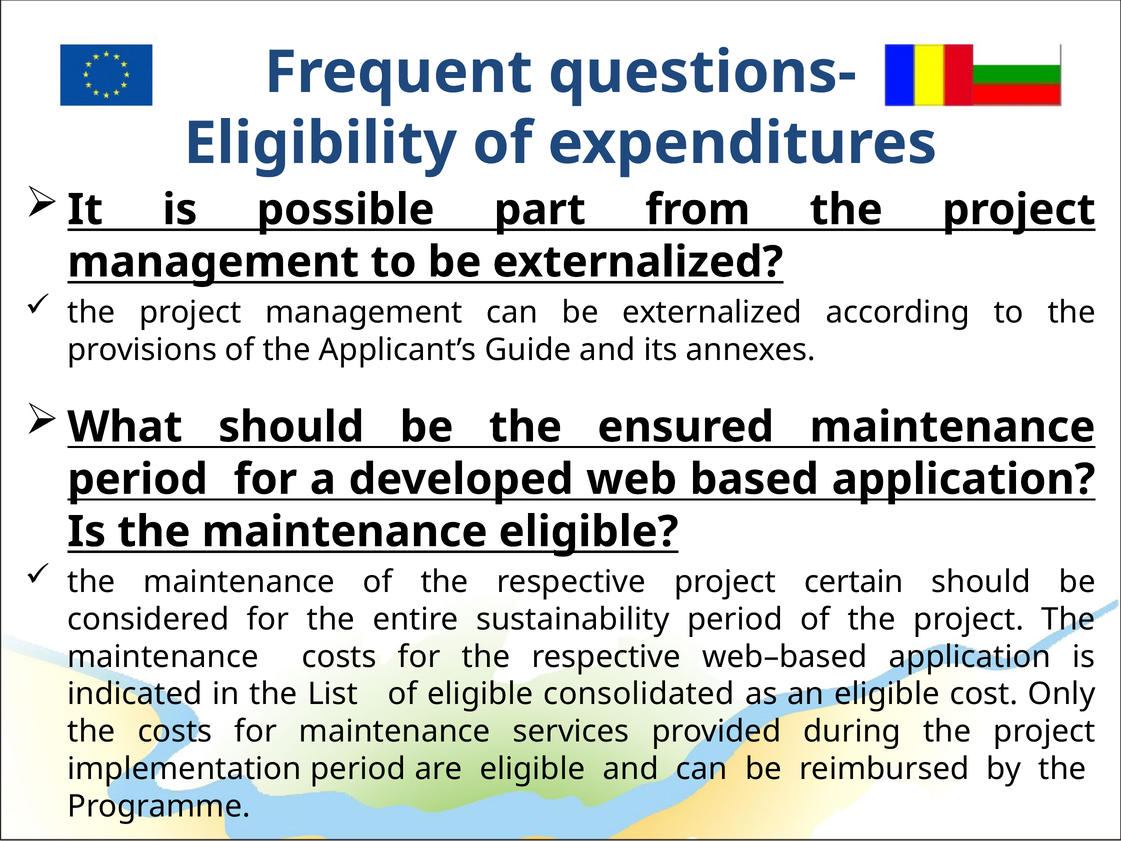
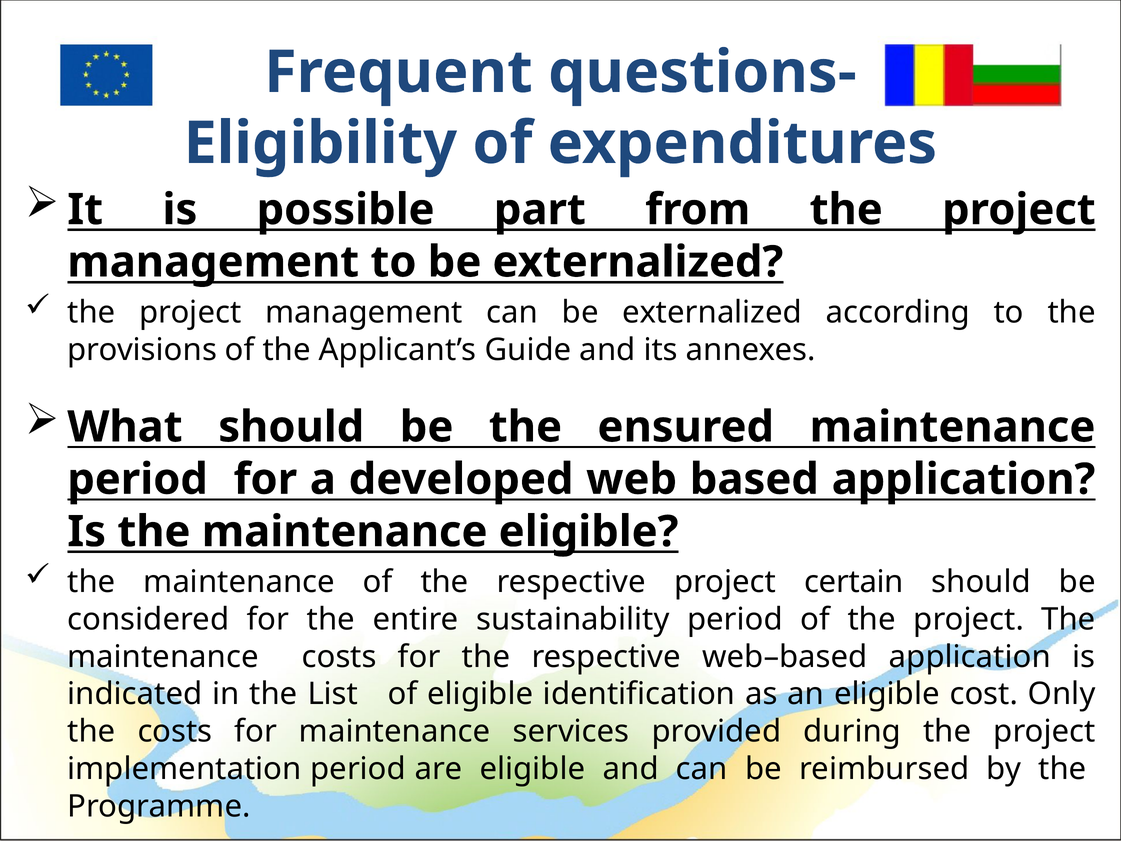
consolidated: consolidated -> identification
